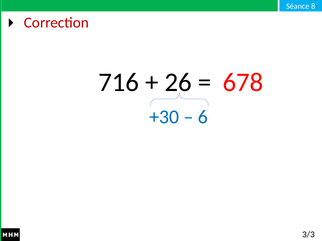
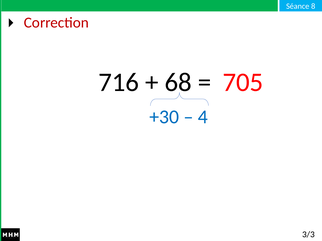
26: 26 -> 68
678: 678 -> 705
6: 6 -> 4
